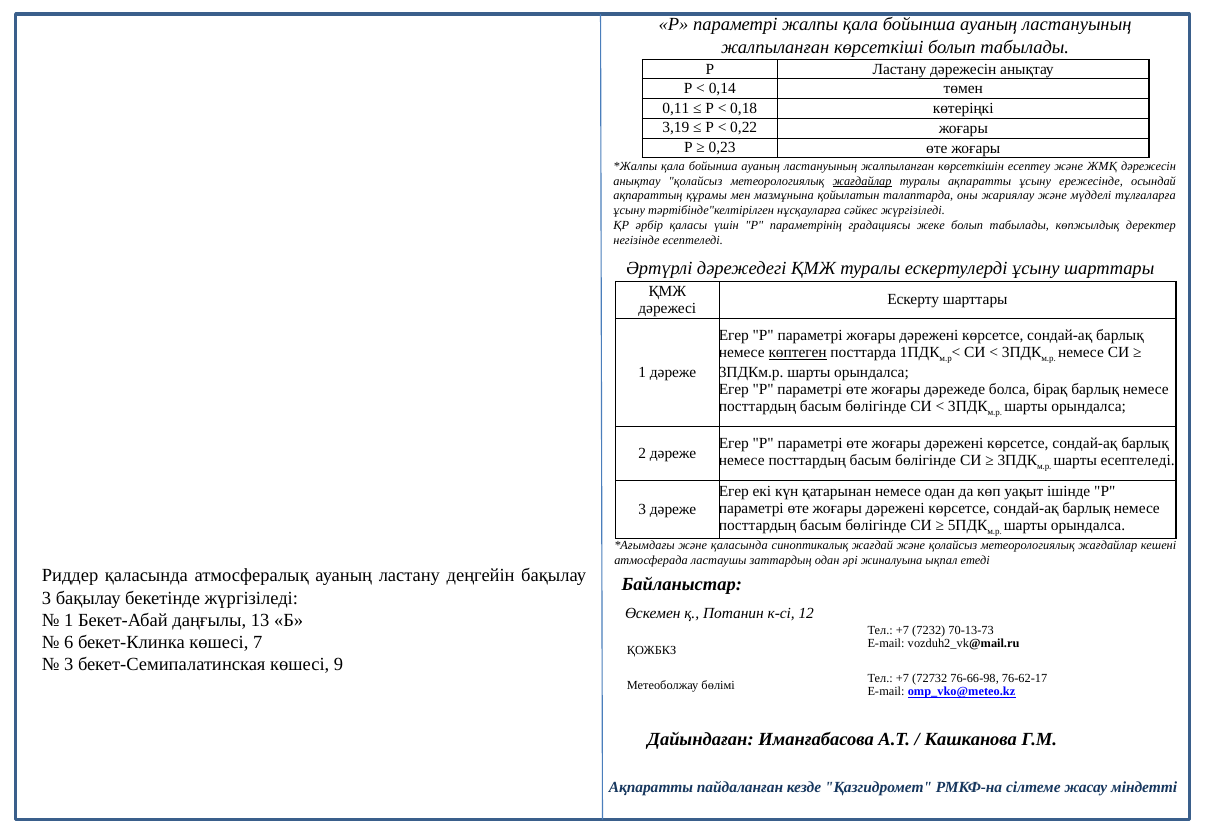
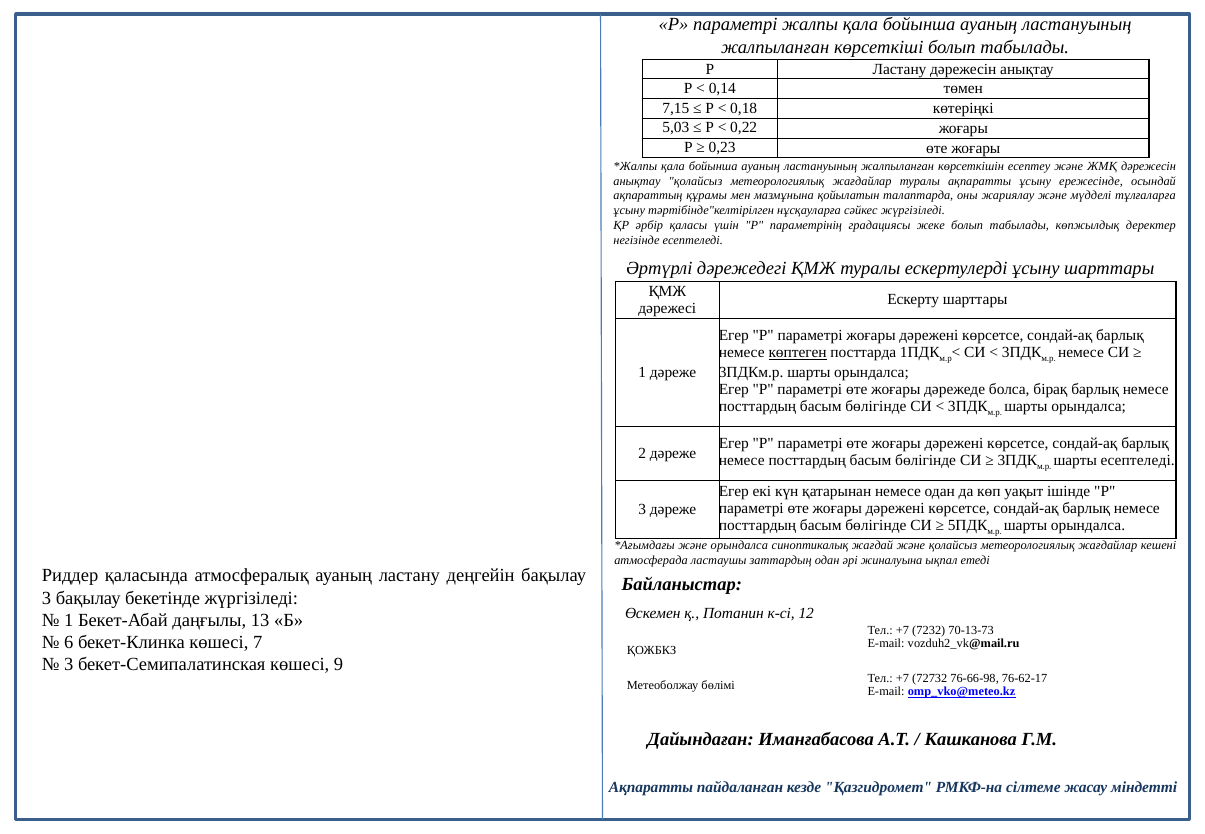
0,11: 0,11 -> 7,15
3,19: 3,19 -> 5,03
жағдайлар at (862, 181) underline: present -> none
және қаласында: қаласында -> орындалса
